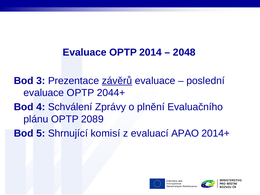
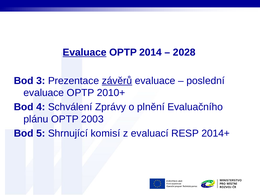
Evaluace at (85, 52) underline: none -> present
2048: 2048 -> 2028
2044+: 2044+ -> 2010+
2089: 2089 -> 2003
APAO: APAO -> RESP
